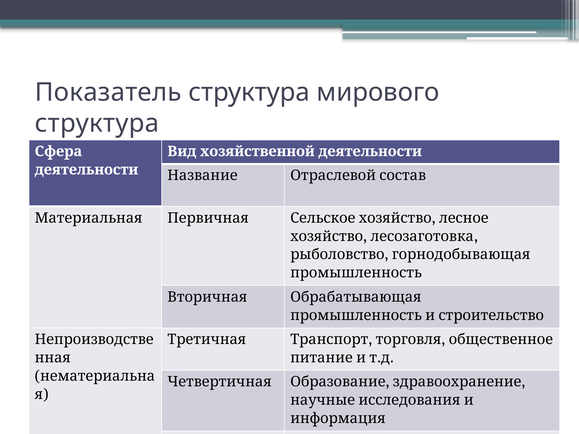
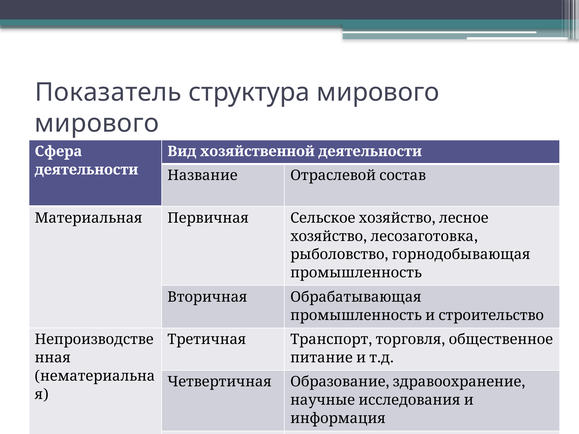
структура at (97, 123): структура -> мирового
